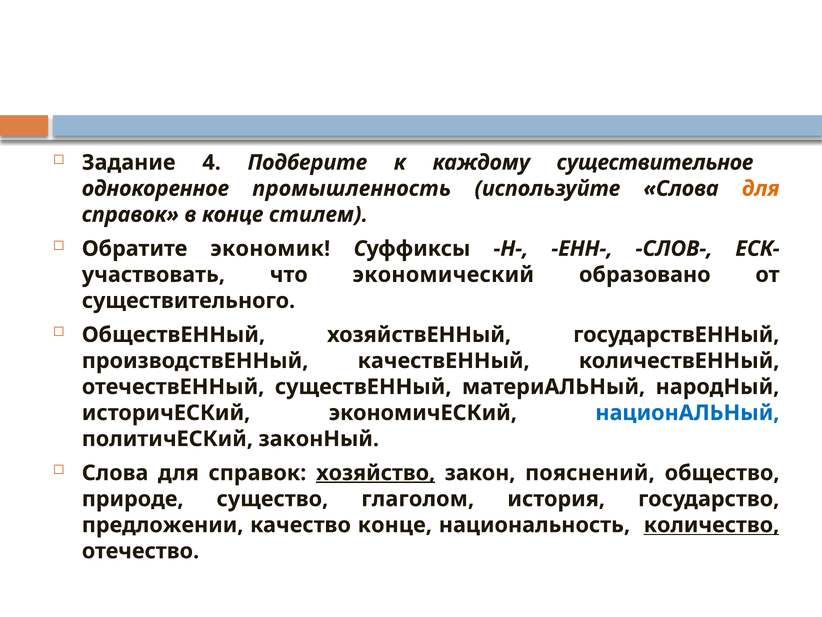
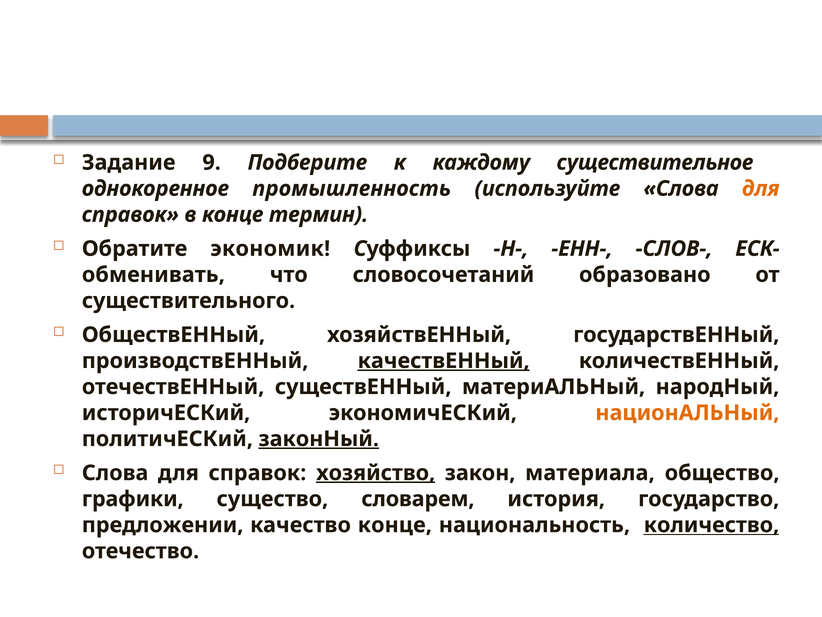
4: 4 -> 9
стилем: стилем -> термин
участвовать: участвовать -> обменивать
что экономический: экономический -> словосочетаний
качествЕННый underline: none -> present
национАЛЬНый colour: blue -> orange
законНый underline: none -> present
пояснений: пояснений -> материала
природе: природе -> графики
глаголом: глаголом -> словарем
